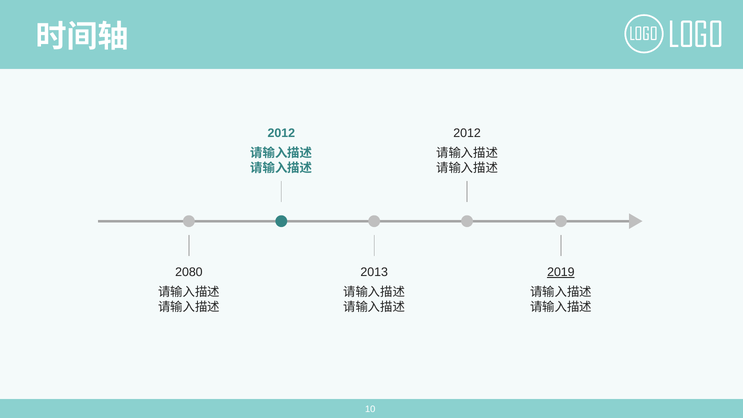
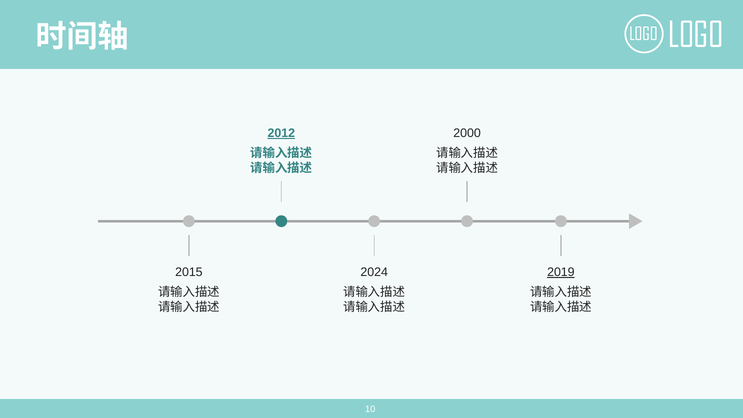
2012 at (281, 133) underline: none -> present
2012 at (467, 133): 2012 -> 2000
2080: 2080 -> 2015
2013: 2013 -> 2024
